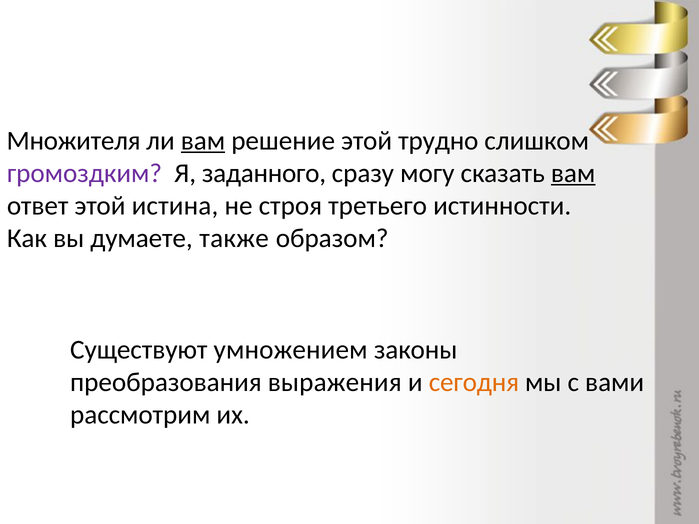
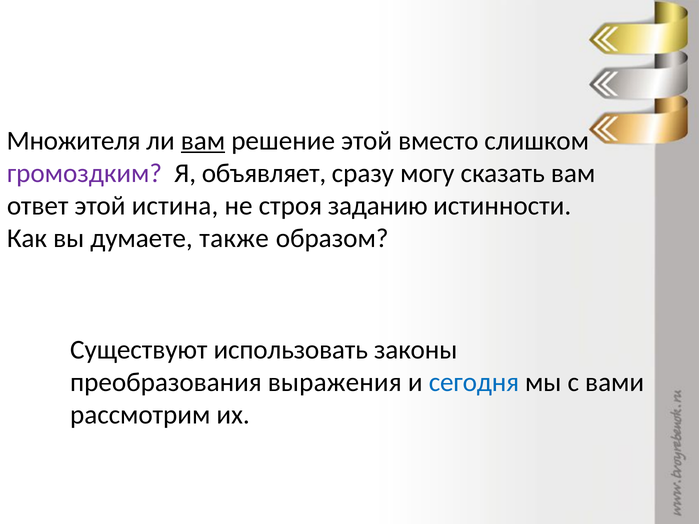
трудно: трудно -> вместо
заданного: заданного -> объявляет
вам at (573, 173) underline: present -> none
третьего: третьего -> заданию
умножением: умножением -> использовать
сегодня colour: orange -> blue
